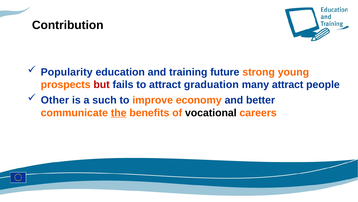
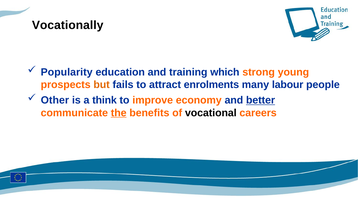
Contribution: Contribution -> Vocationally
future: future -> which
but colour: red -> orange
graduation: graduation -> enrolments
many attract: attract -> labour
such: such -> think
better underline: none -> present
